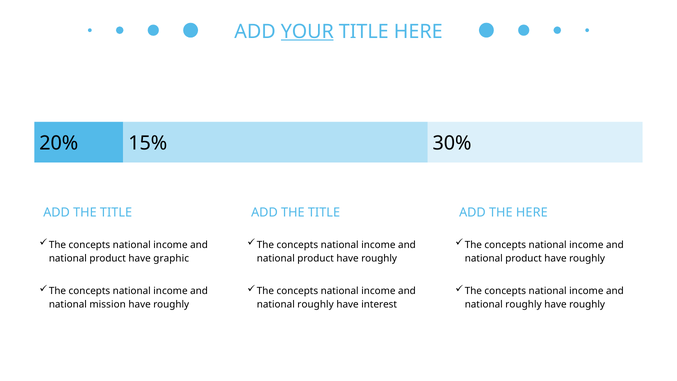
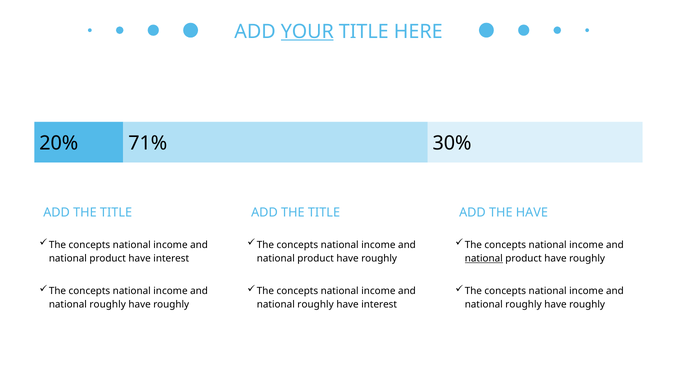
15%: 15% -> 71%
THE HERE: HERE -> HAVE
product have graphic: graphic -> interest
national at (484, 258) underline: none -> present
mission at (108, 304): mission -> roughly
